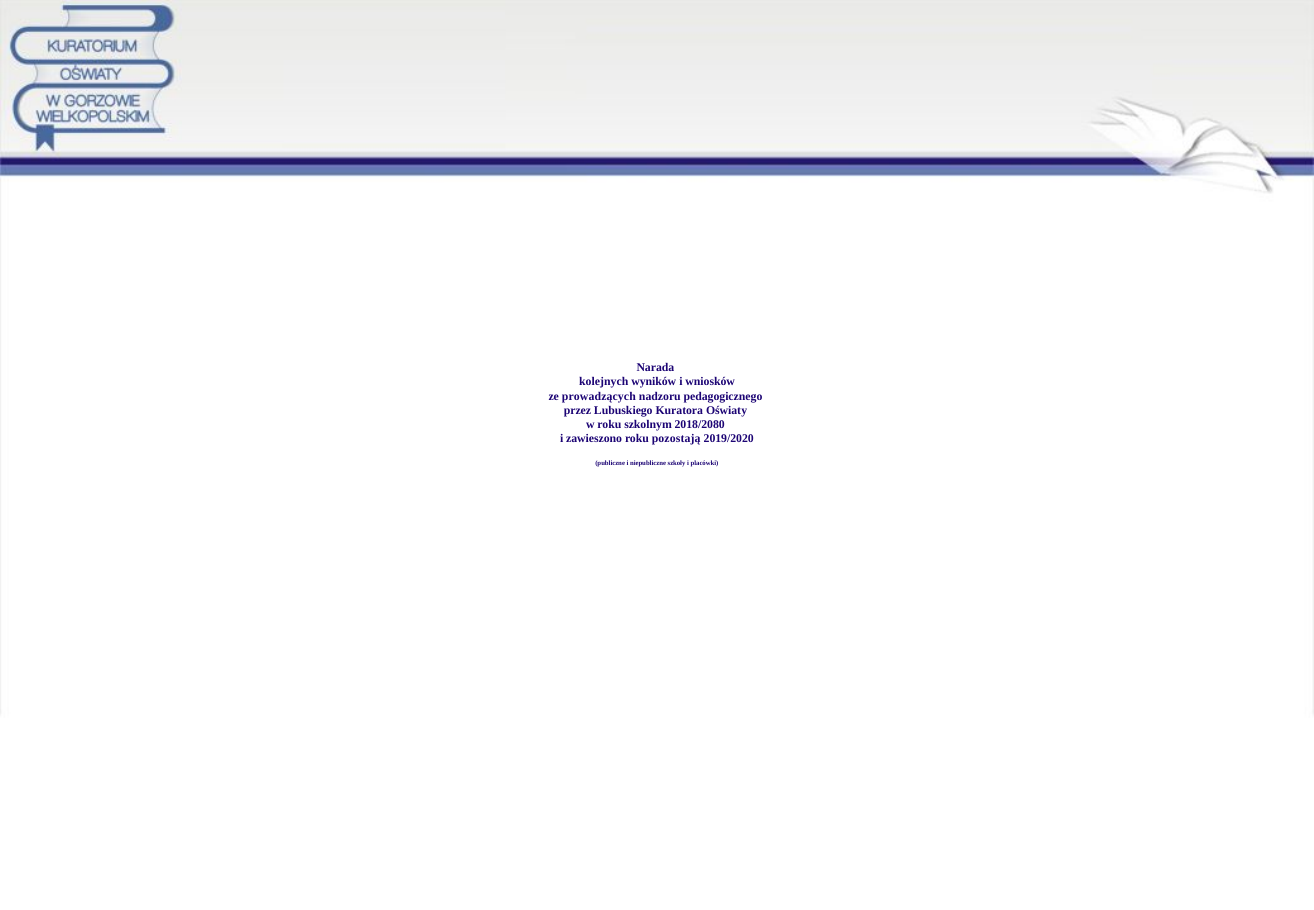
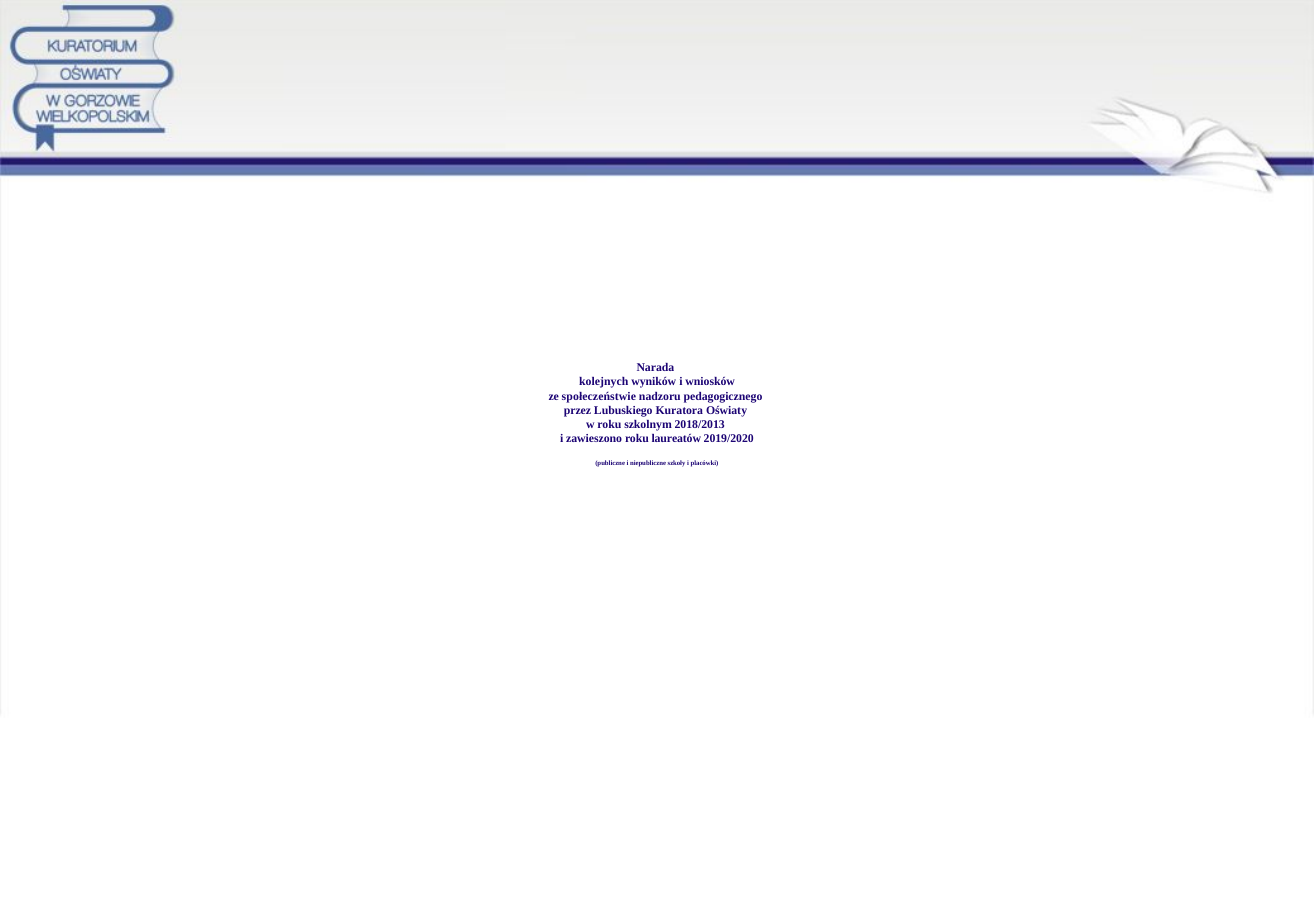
prowadzących: prowadzących -> społeczeństwie
2018/2080: 2018/2080 -> 2018/2013
pozostają: pozostają -> laureatów
